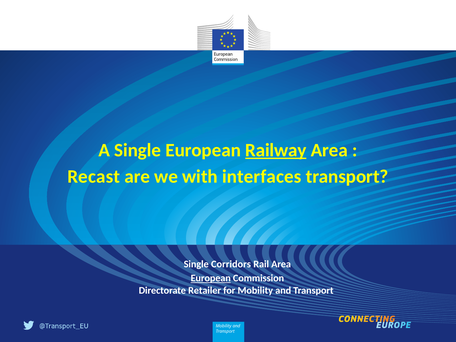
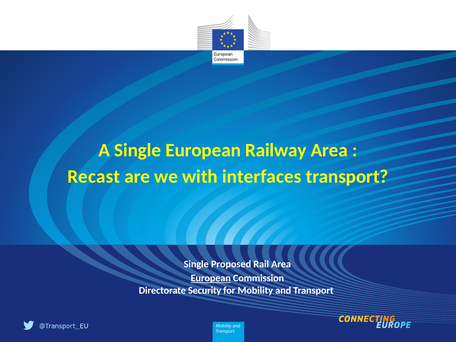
Railway underline: present -> none
Corridors: Corridors -> Proposed
Retailer: Retailer -> Security
